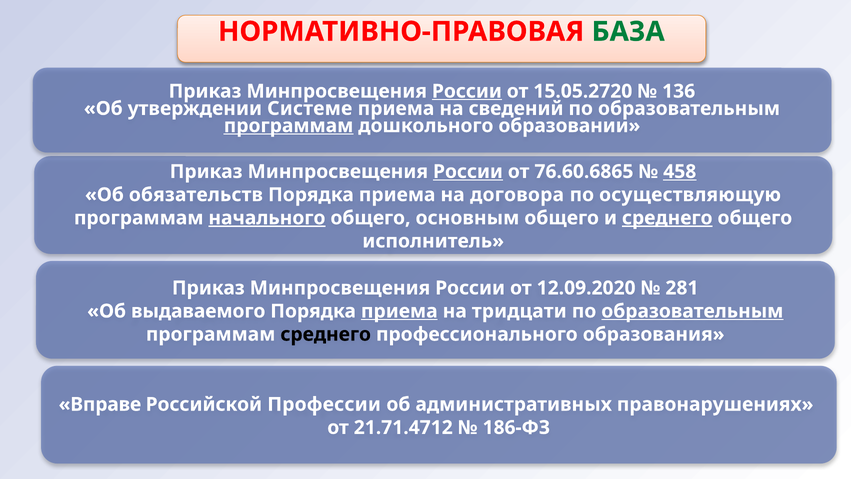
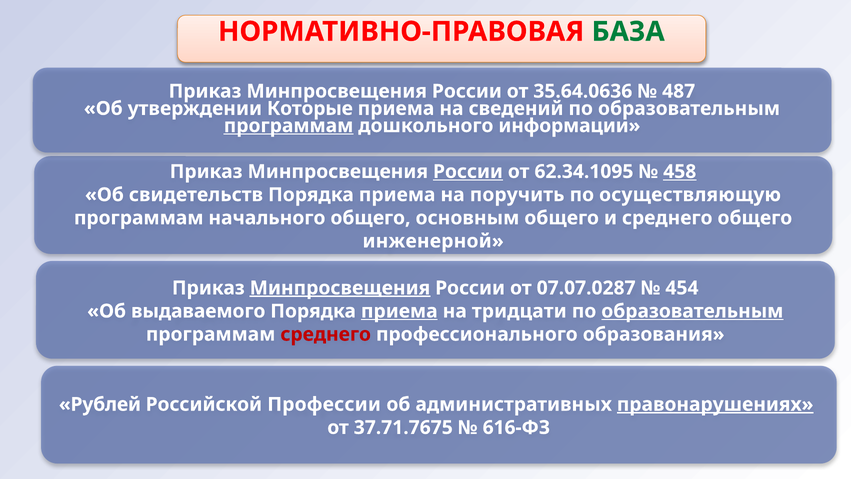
России at (467, 91) underline: present -> none
15.05.2720: 15.05.2720 -> 35.64.0636
136: 136 -> 487
Системе: Системе -> Которые
образовании: образовании -> информации
76.60.6865: 76.60.6865 -> 62.34.1095
обязательств: обязательств -> свидетельств
договора: договора -> поручить
начального underline: present -> none
среднего at (667, 218) underline: present -> none
исполнитель: исполнитель -> инженерной
Минпросвещения at (340, 288) underline: none -> present
12.09.2020: 12.09.2020 -> 07.07.0287
281: 281 -> 454
среднего at (326, 334) colour: black -> red
Вправе: Вправе -> Рублей
правонарушениях underline: none -> present
21.71.4712: 21.71.4712 -> 37.71.7675
186-ФЗ: 186-ФЗ -> 616-ФЗ
